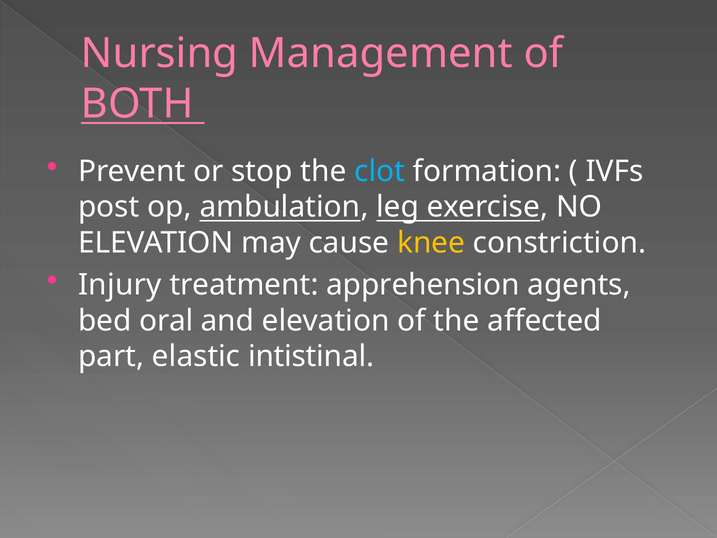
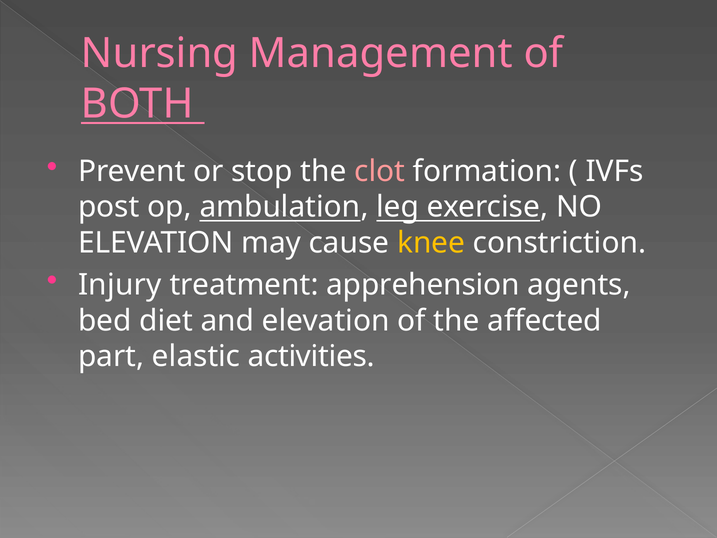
clot colour: light blue -> pink
oral: oral -> diet
intistinal: intistinal -> activities
